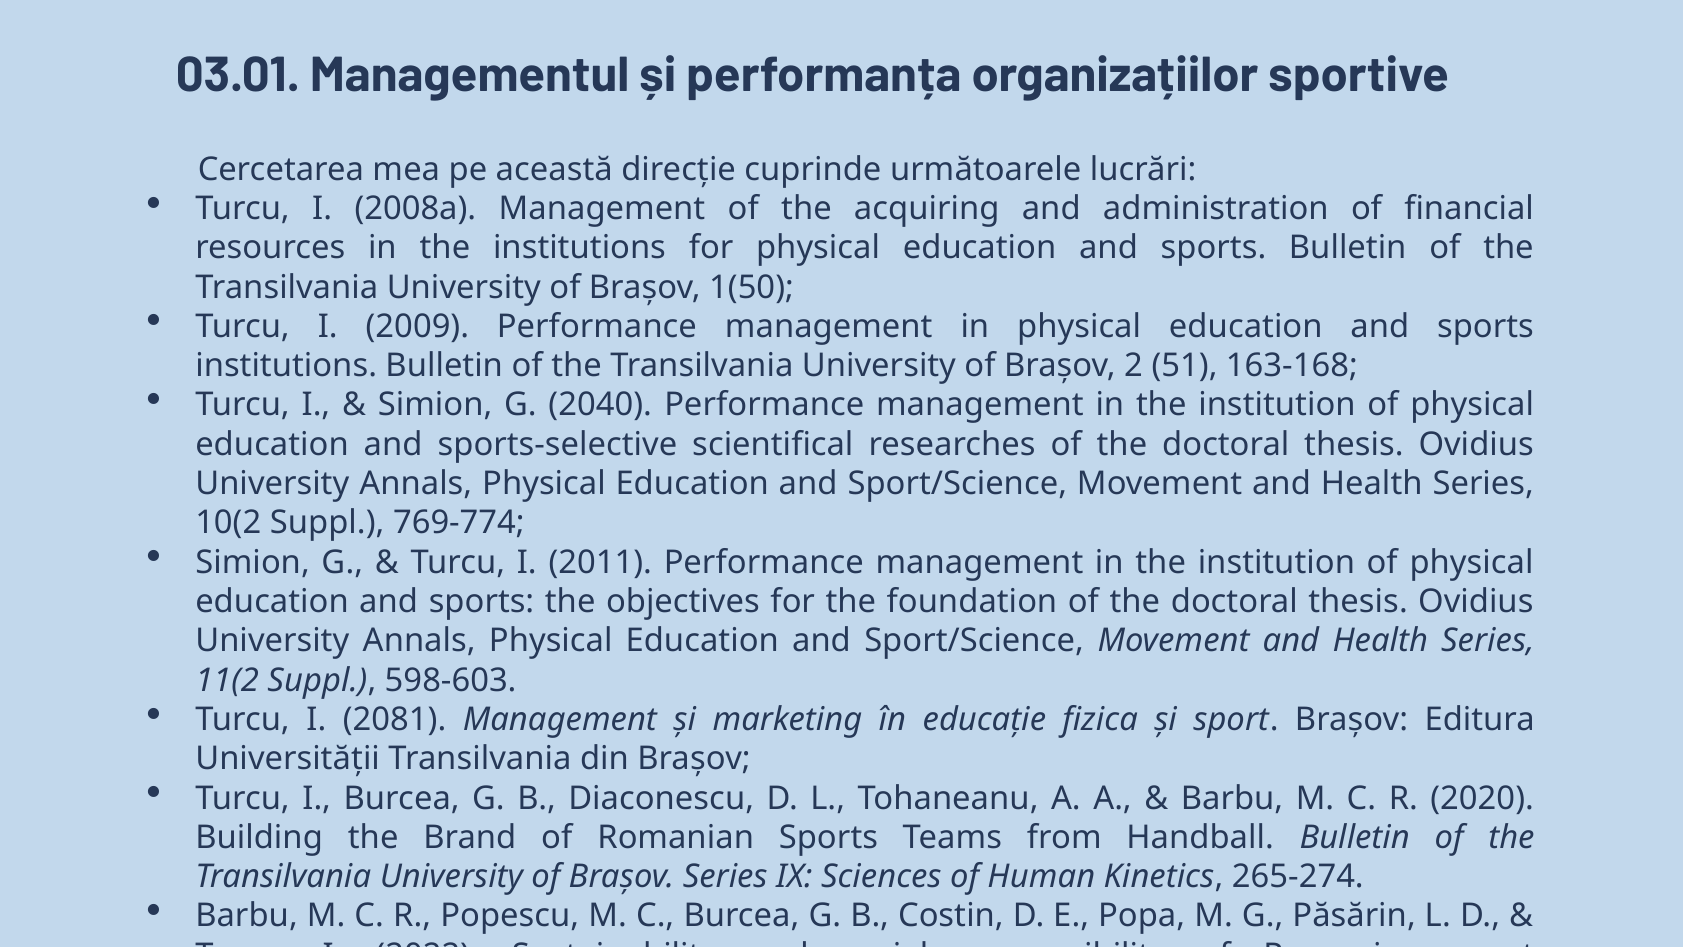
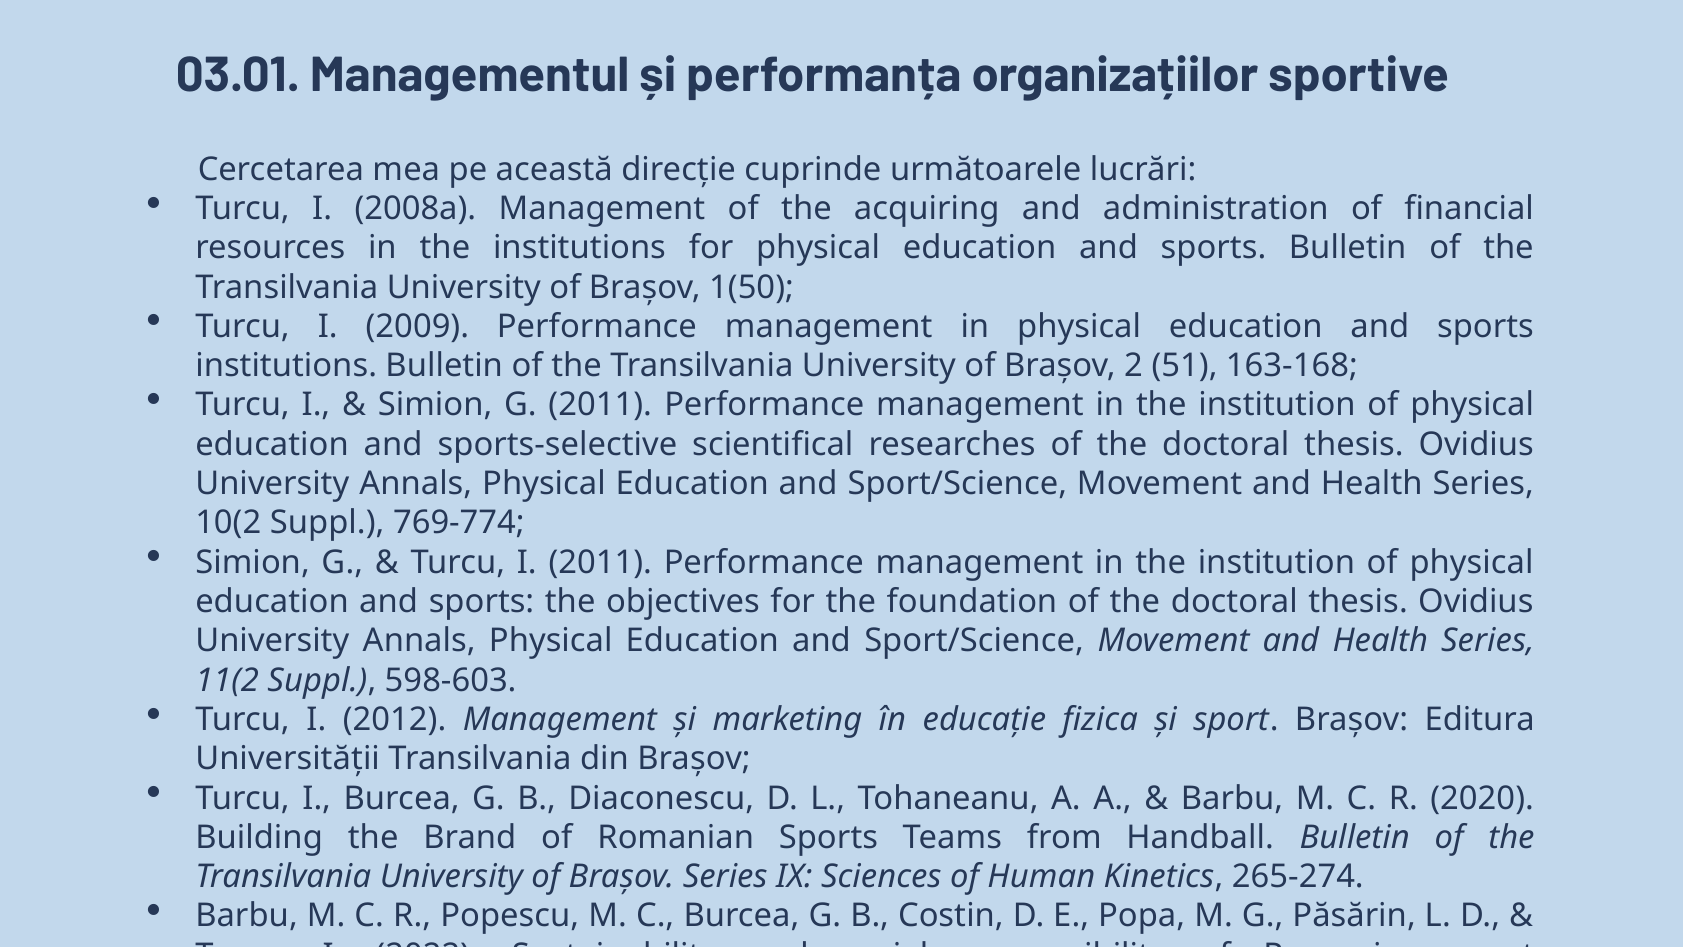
G 2040: 2040 -> 2011
2081: 2081 -> 2012
